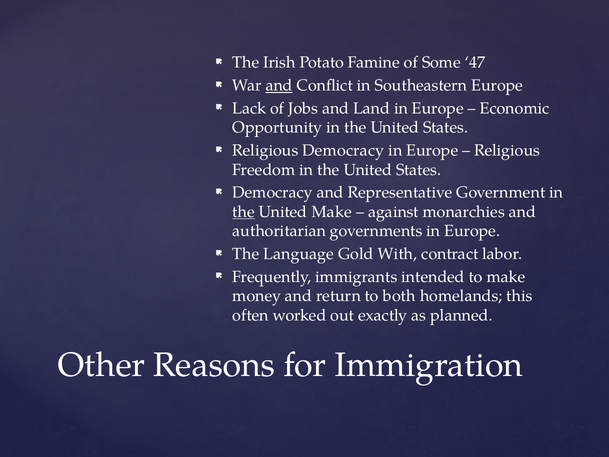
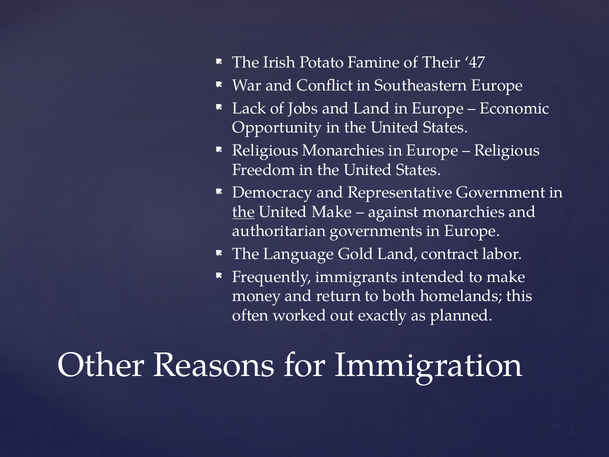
Some: Some -> Their
and at (279, 85) underline: present -> none
Religious Democracy: Democracy -> Monarchies
Gold With: With -> Land
